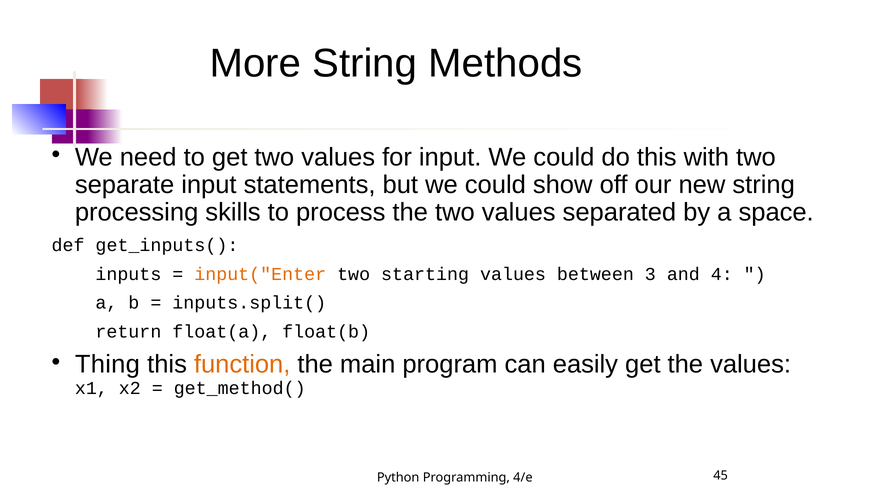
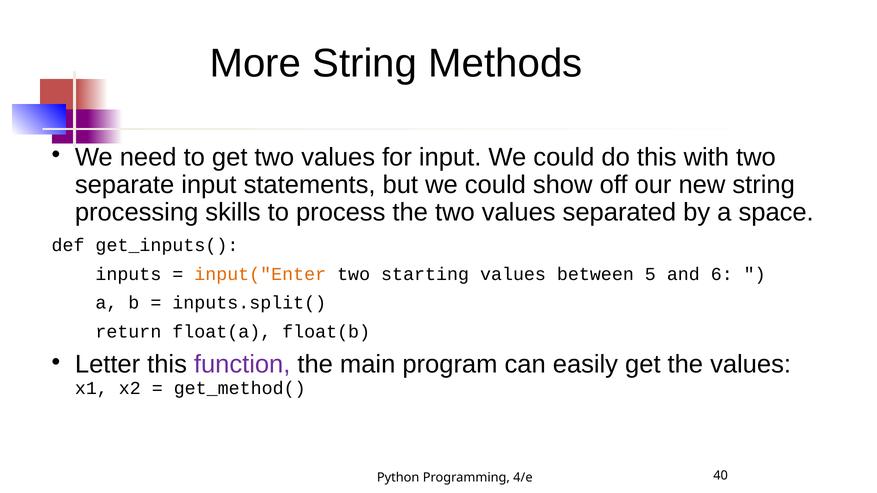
3: 3 -> 5
4: 4 -> 6
Thing: Thing -> Letter
function colour: orange -> purple
45: 45 -> 40
